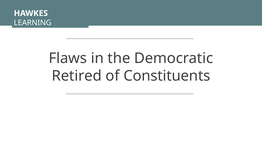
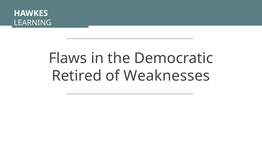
Constituents: Constituents -> Weaknesses
